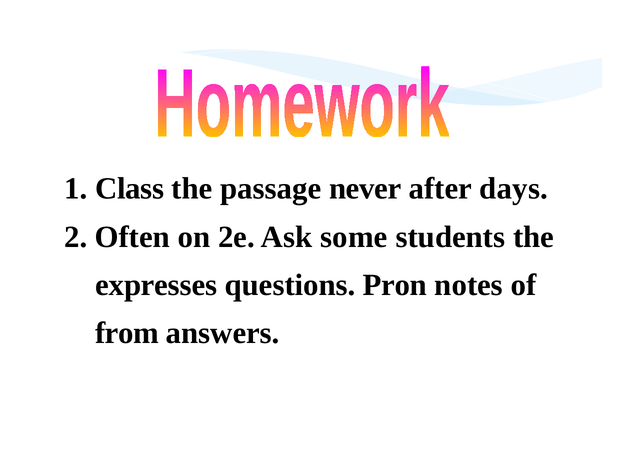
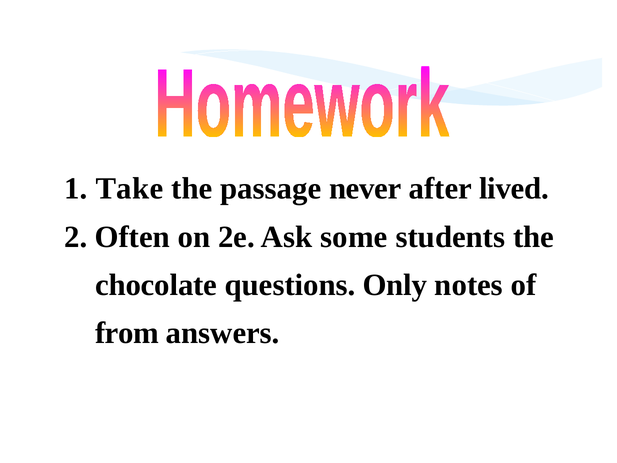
Class: Class -> Take
days: days -> lived
expresses: expresses -> chocolate
Pron: Pron -> Only
